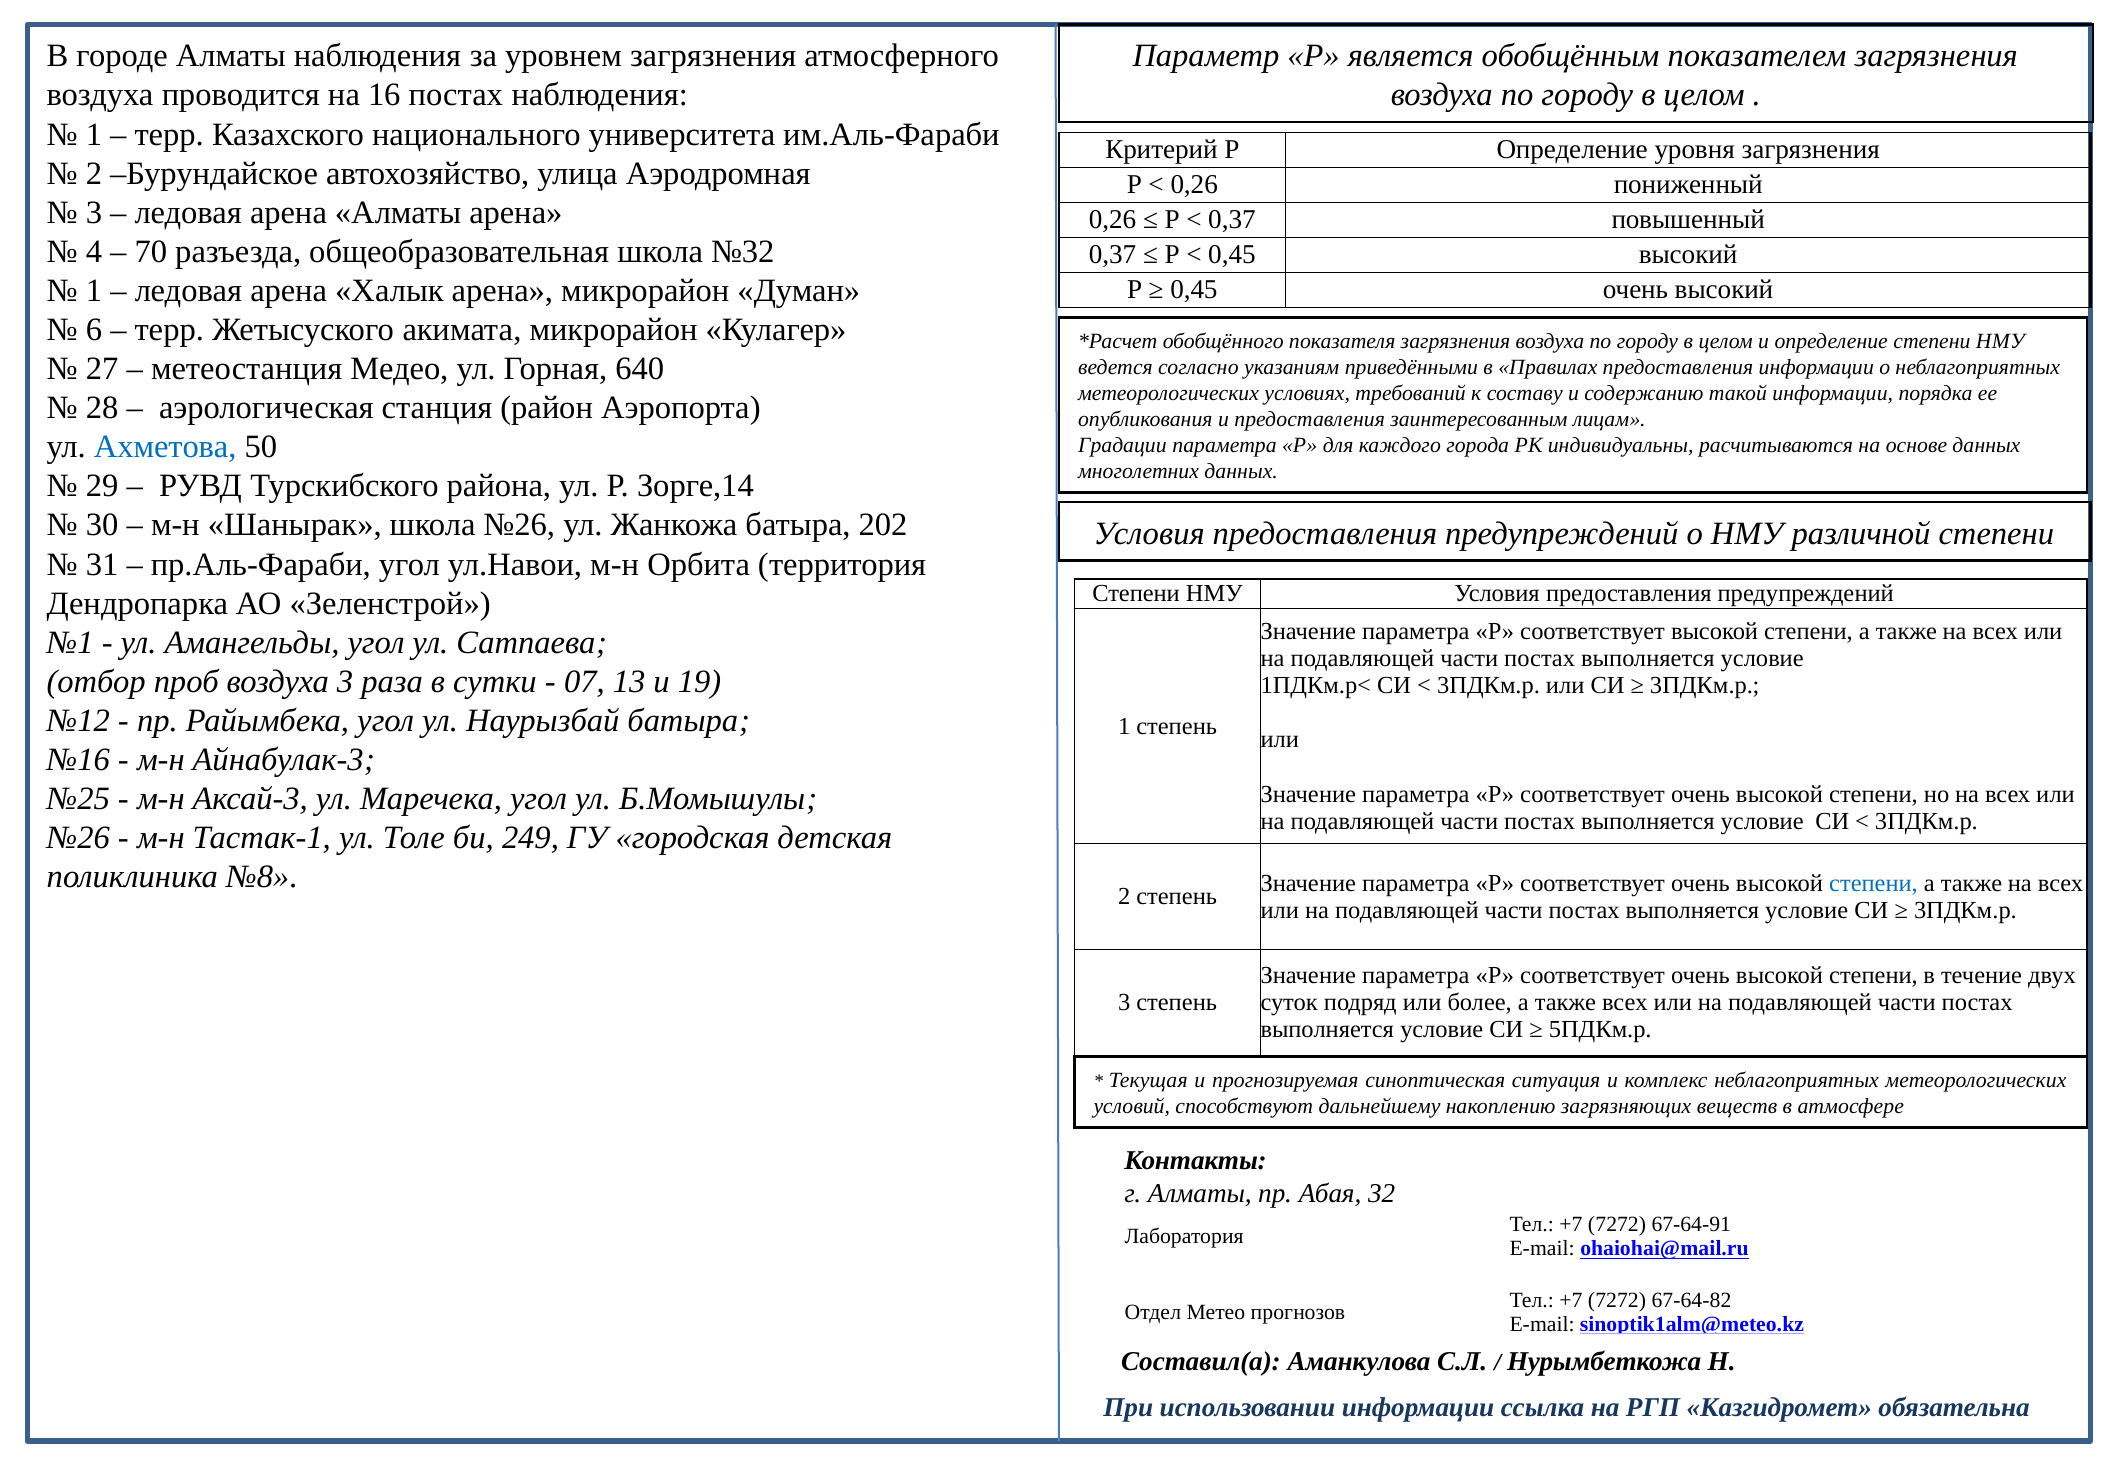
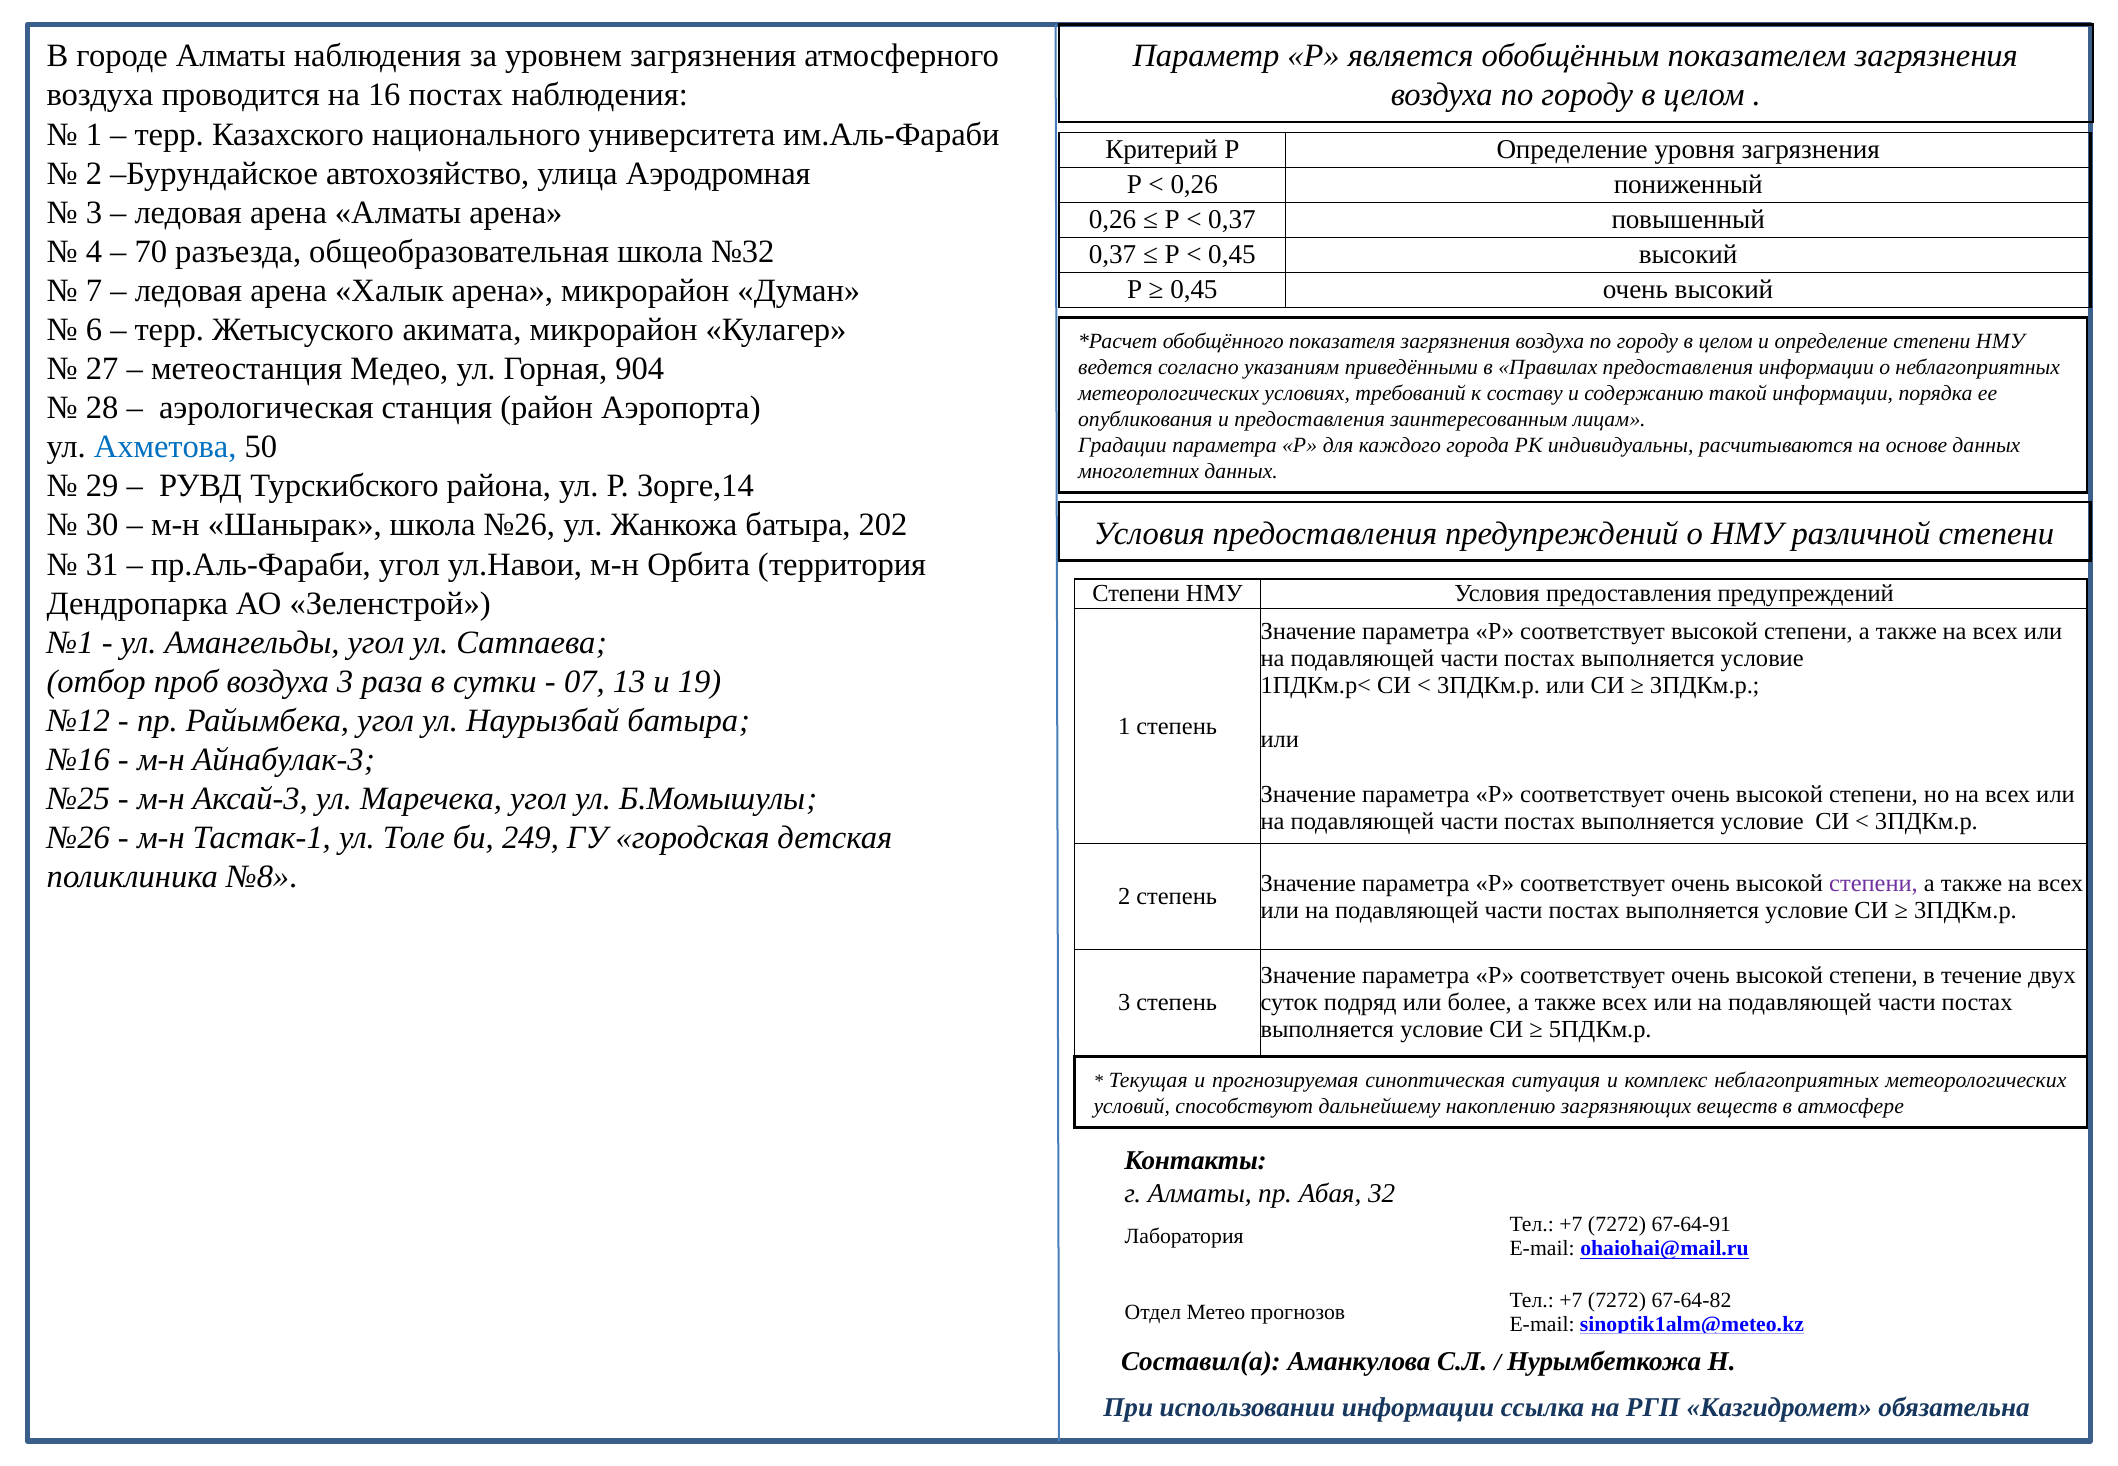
1 at (94, 291): 1 -> 7
640: 640 -> 904
степени at (1874, 883) colour: blue -> purple
